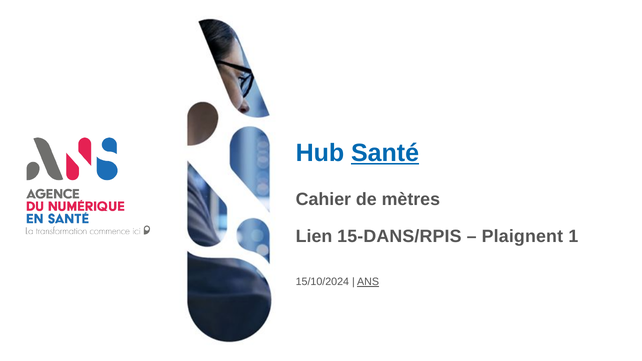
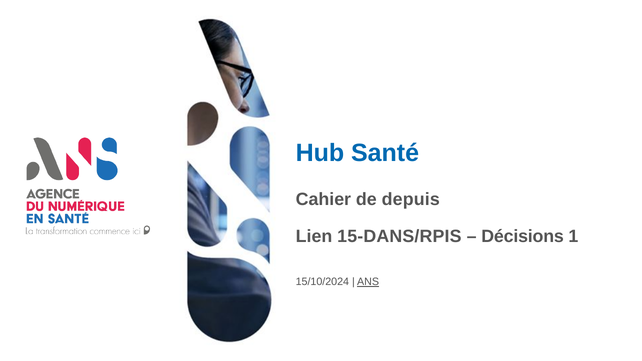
Santé underline: present -> none
mètres: mètres -> depuis
Plaignent: Plaignent -> Décisions
